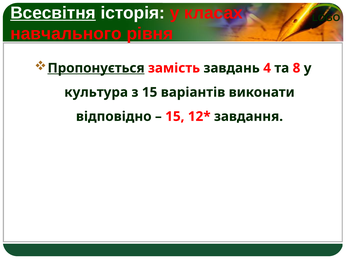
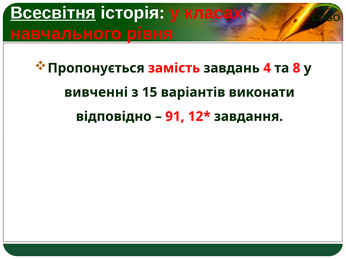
Пропонується underline: present -> none
культура: культура -> вивченні
15 at (175, 117): 15 -> 91
